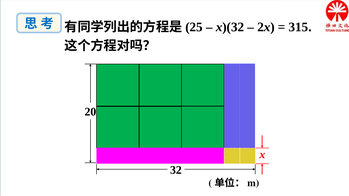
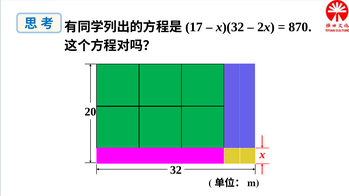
25: 25 -> 17
315: 315 -> 870
